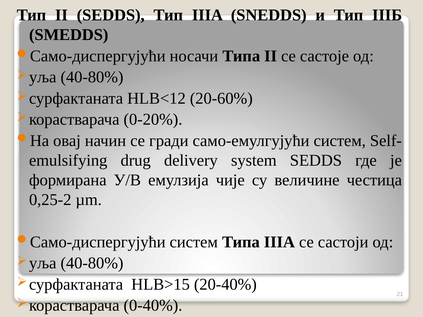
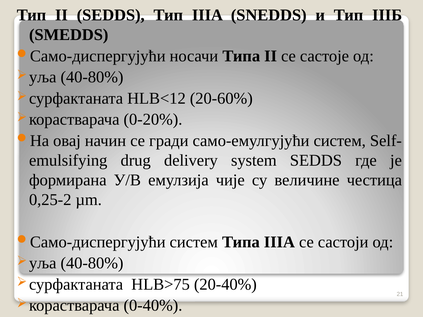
HLB>15: HLB>15 -> HLB>75
